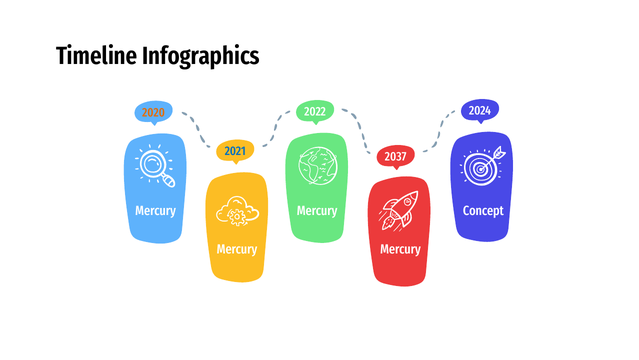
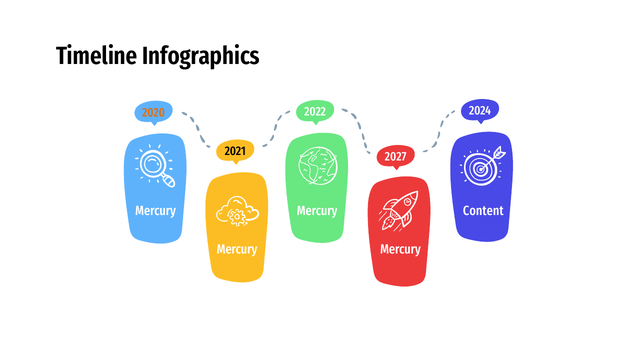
2021 colour: blue -> black
2037: 2037 -> 2027
Concept: Concept -> Content
